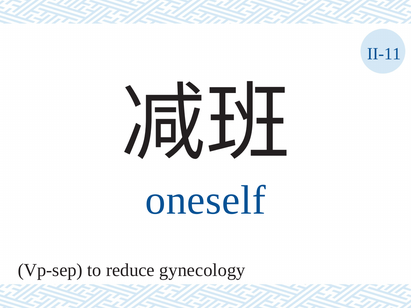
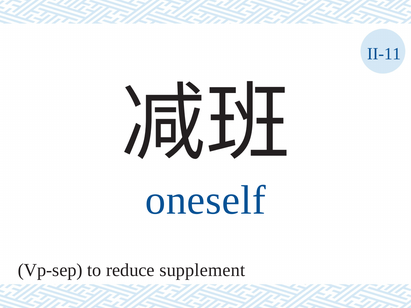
gynecology: gynecology -> supplement
